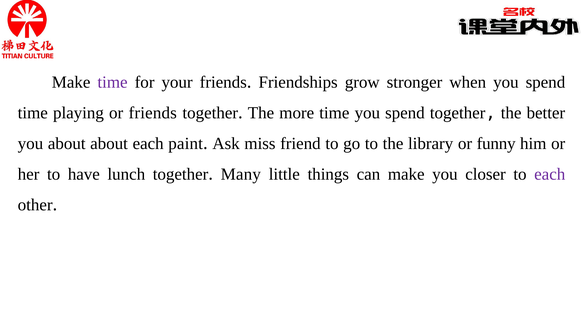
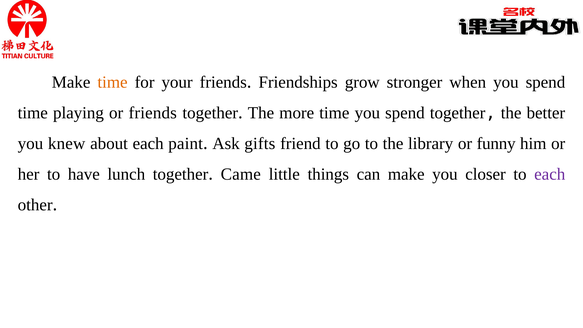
time at (113, 82) colour: purple -> orange
you about: about -> knew
miss: miss -> gifts
Many: Many -> Came
